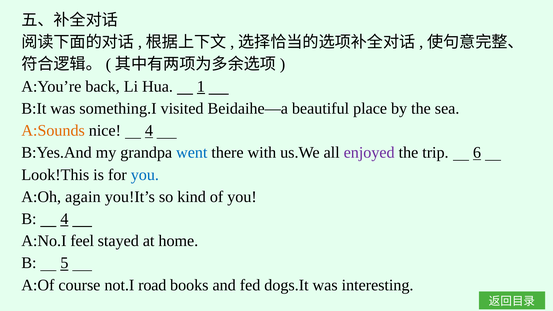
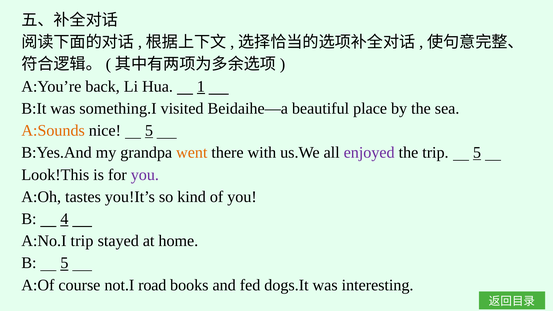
nice 4: 4 -> 5
went colour: blue -> orange
trip 6: 6 -> 5
you at (145, 175) colour: blue -> purple
again: again -> tastes
A:No.I feel: feel -> trip
